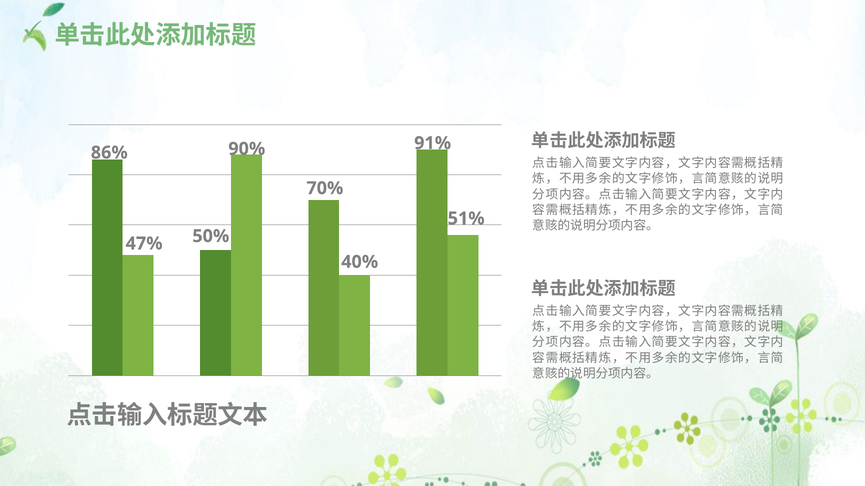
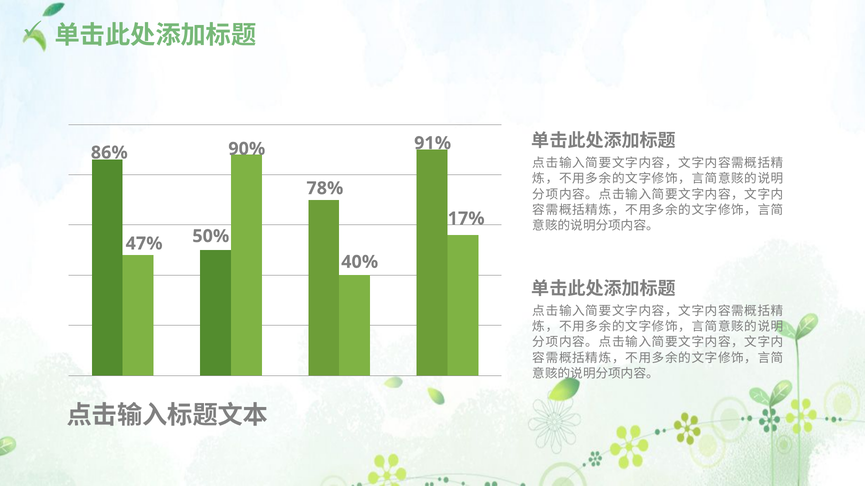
70%: 70% -> 78%
51%: 51% -> 17%
